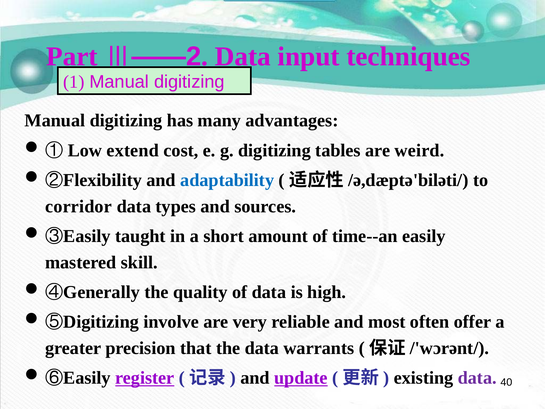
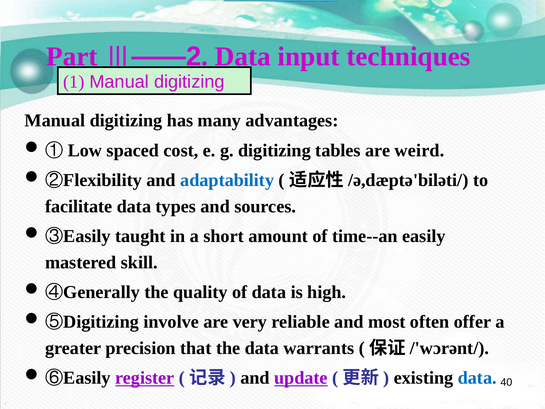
extend: extend -> spaced
corridor: corridor -> facilitate
data at (477, 378) colour: purple -> blue
